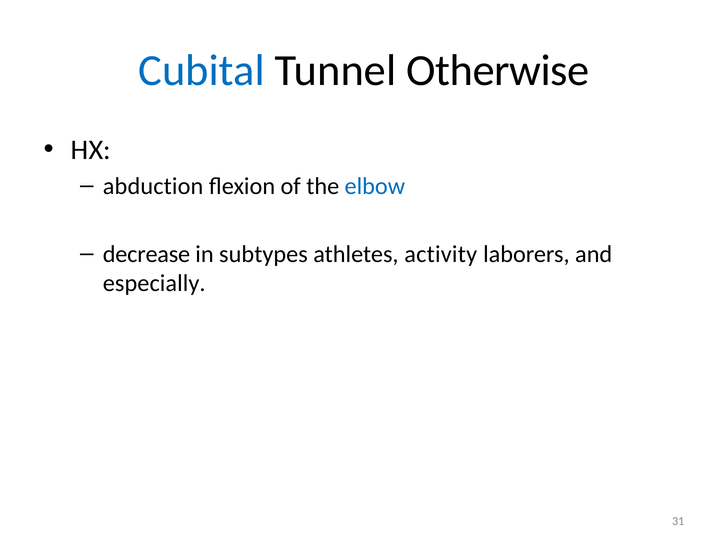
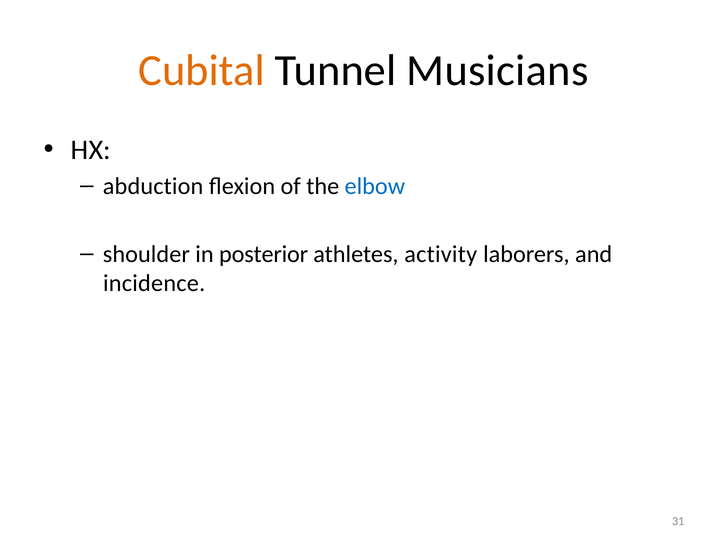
Cubital colour: blue -> orange
Otherwise: Otherwise -> Musicians
decrease: decrease -> shoulder
subtypes: subtypes -> posterior
especially: especially -> incidence
